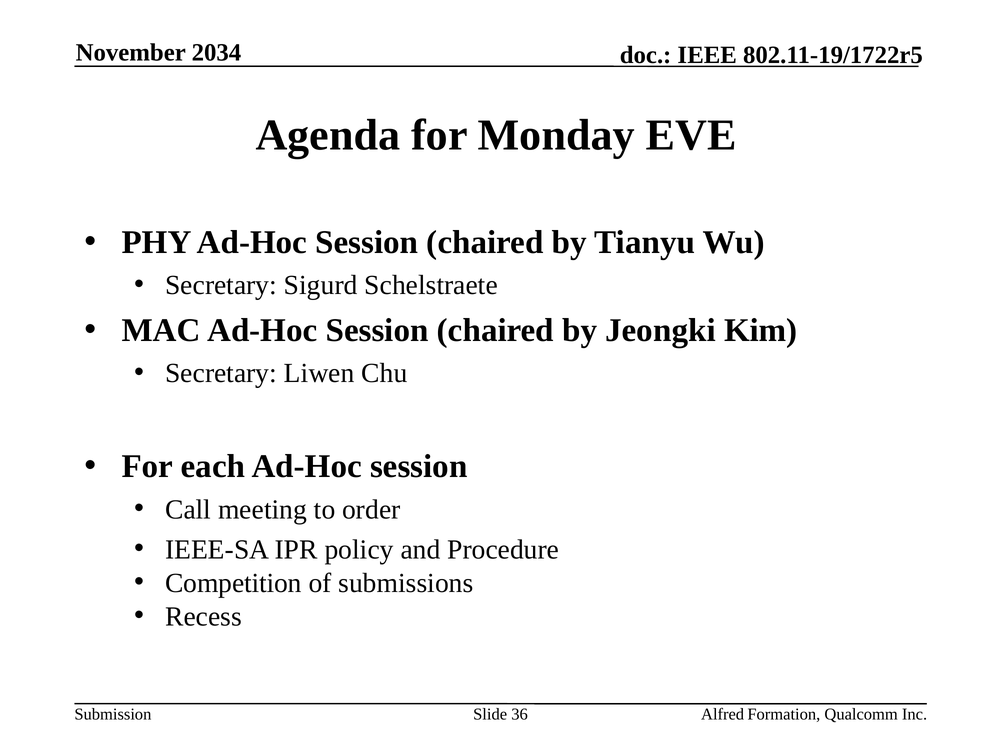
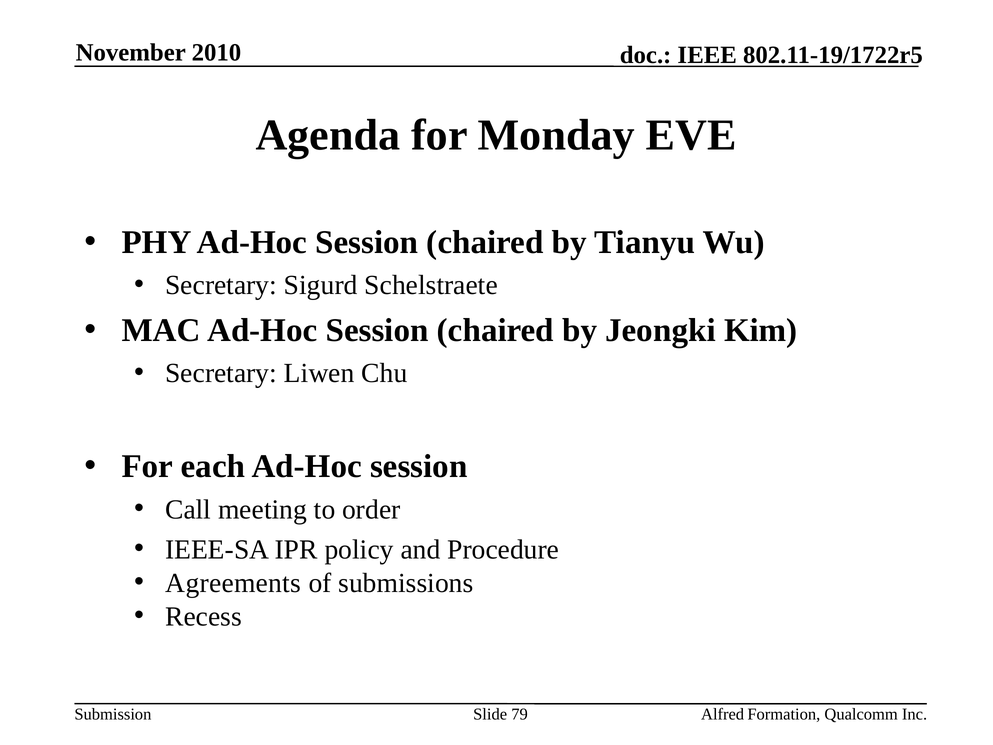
2034: 2034 -> 2010
Competition: Competition -> Agreements
36: 36 -> 79
